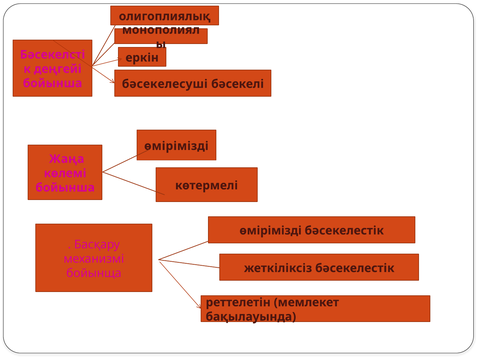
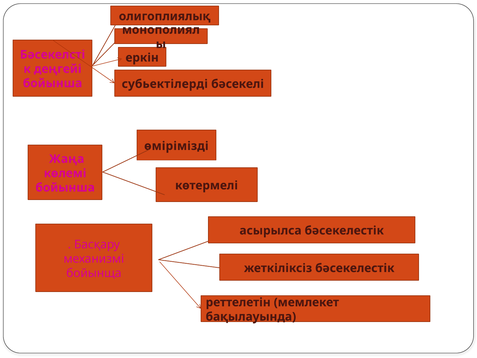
бәсекелесуші: бәсекелесуші -> субьектілерді
өмірімізді at (271, 230): өмірімізді -> асырылса
